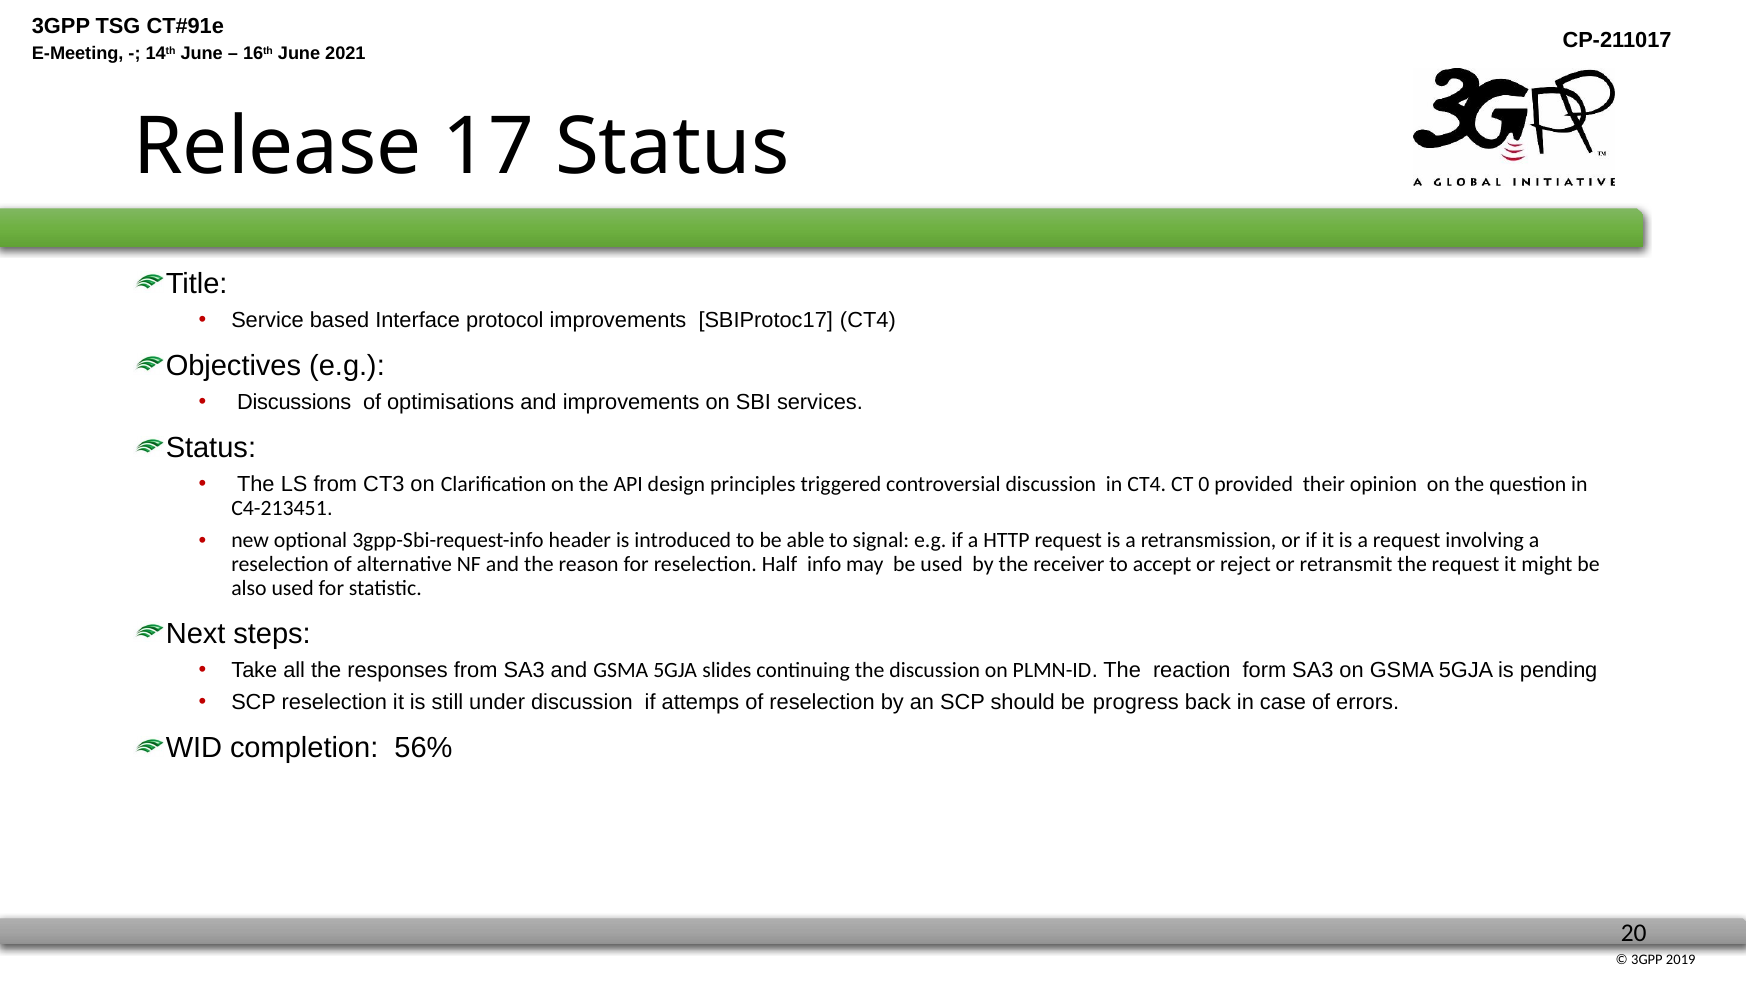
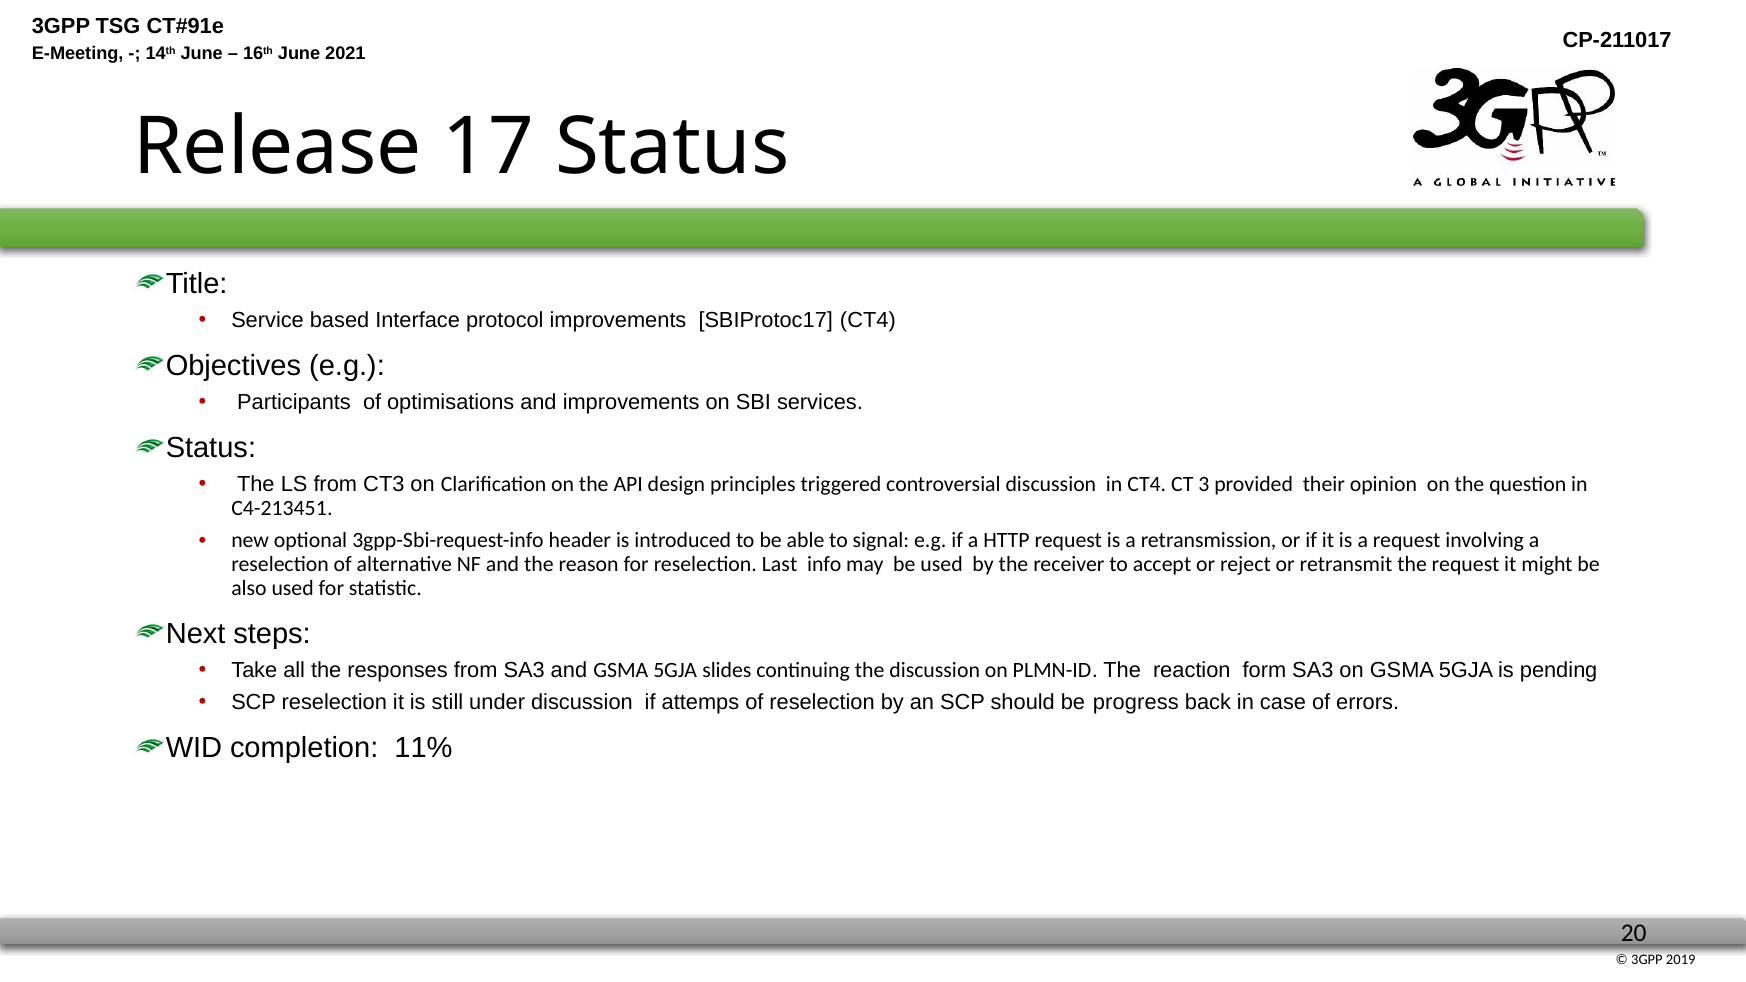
Discussions: Discussions -> Participants
0: 0 -> 3
Half: Half -> Last
56%: 56% -> 11%
